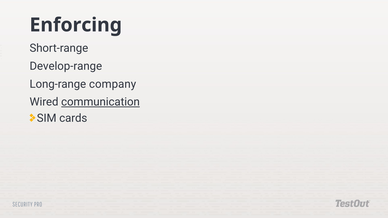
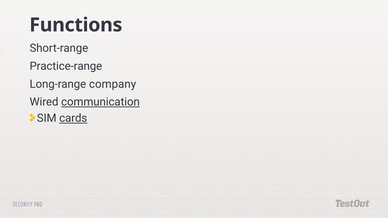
Enforcing: Enforcing -> Functions
Develop-range: Develop-range -> Practice-range
cards underline: none -> present
